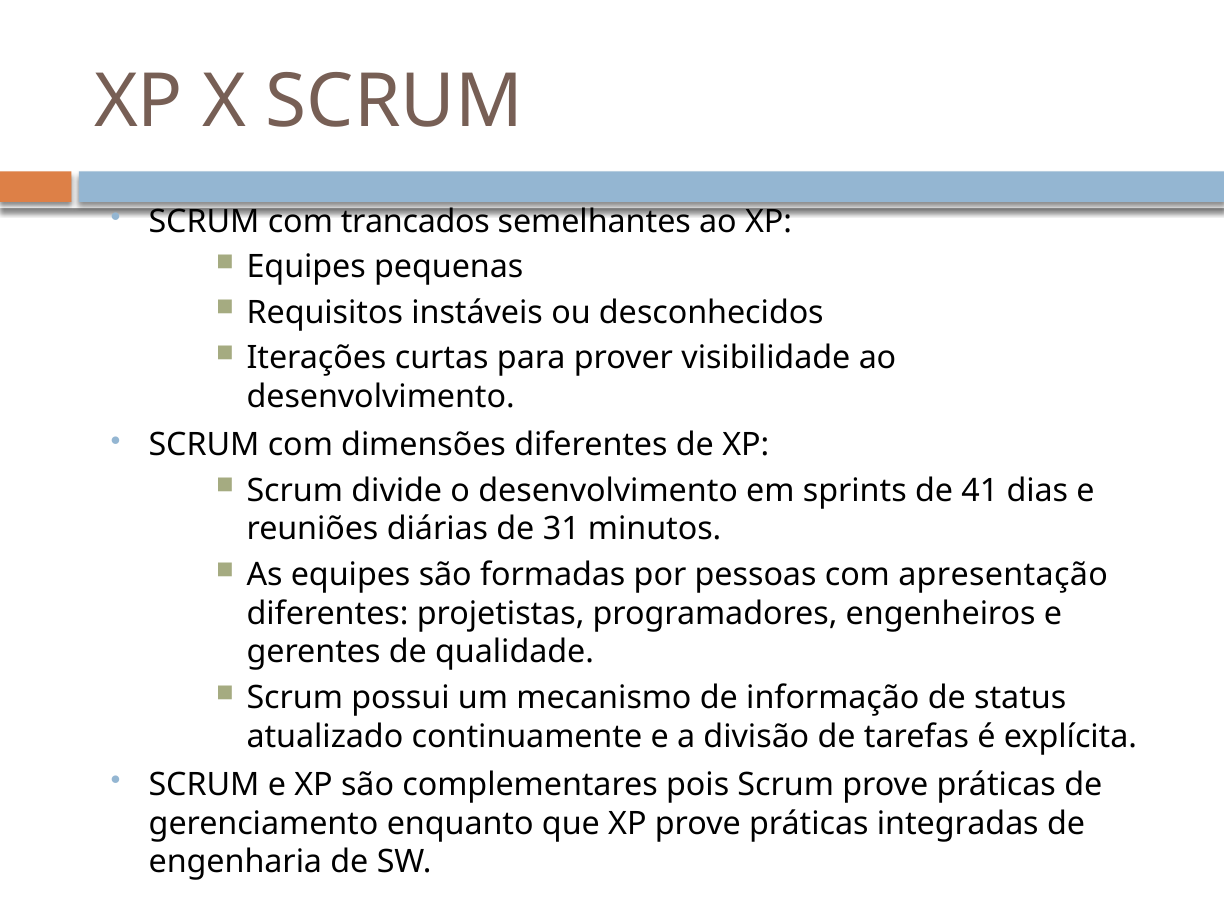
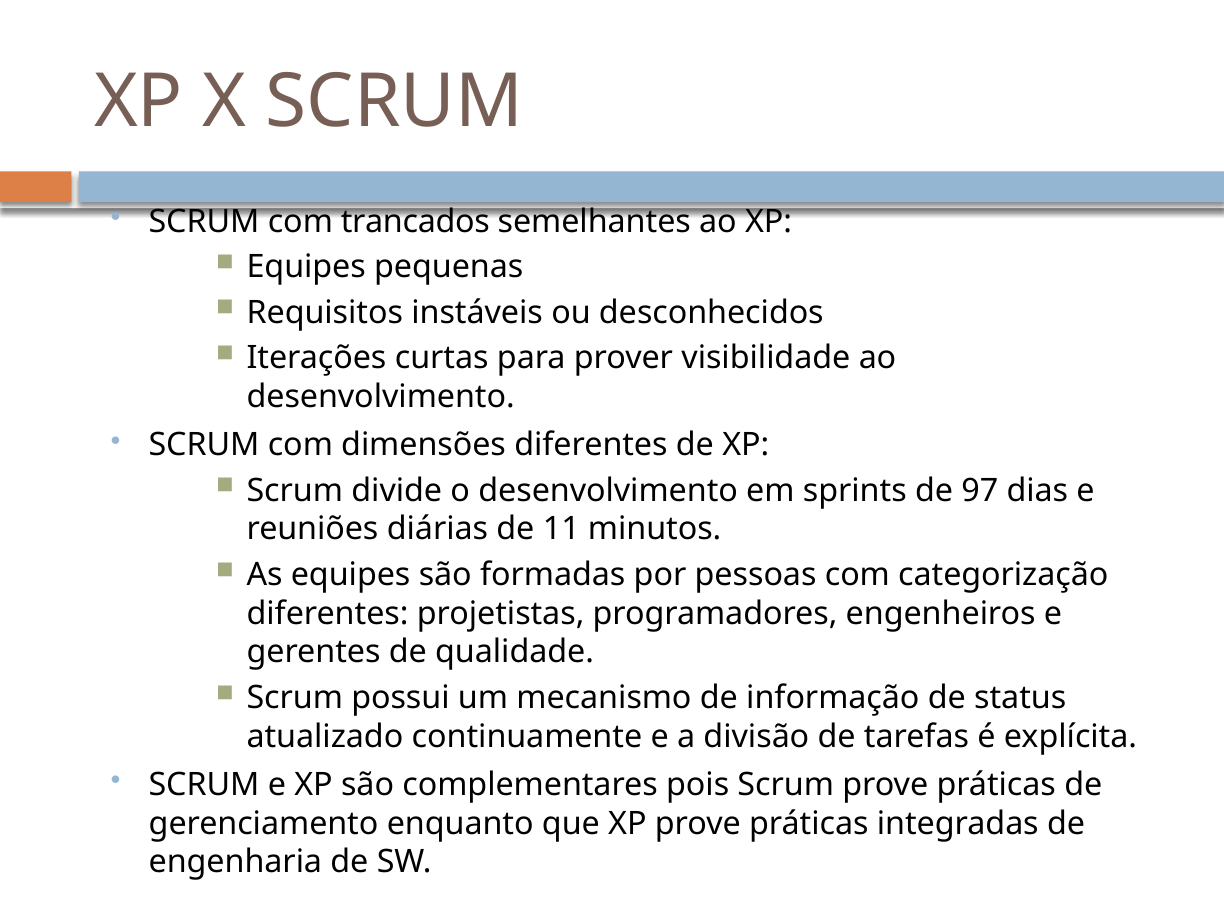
41: 41 -> 97
31: 31 -> 11
apresentação: apresentação -> categorização
